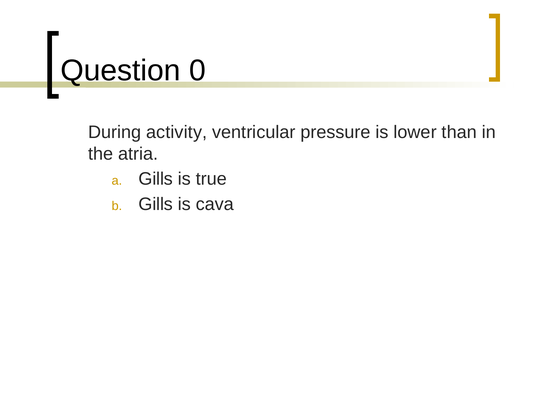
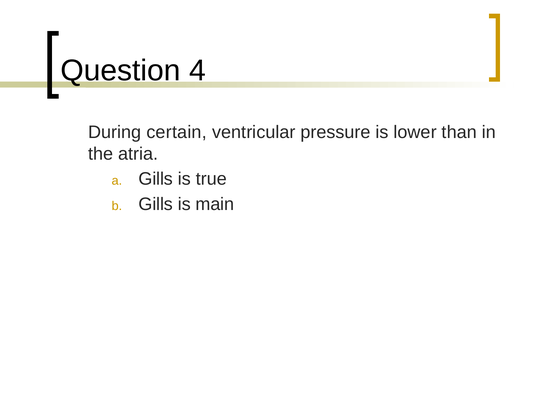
0: 0 -> 4
activity: activity -> certain
cava: cava -> main
